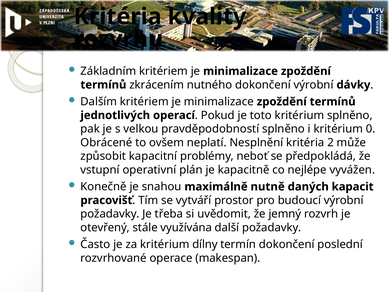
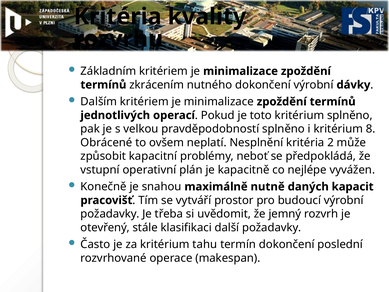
0: 0 -> 8
využívána: využívána -> klasifikaci
dílny: dílny -> tahu
